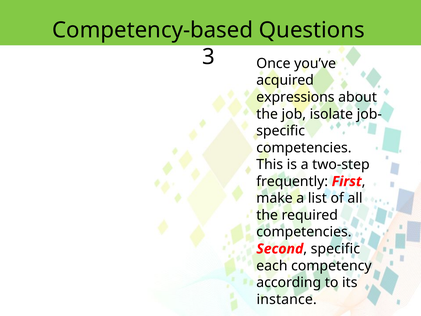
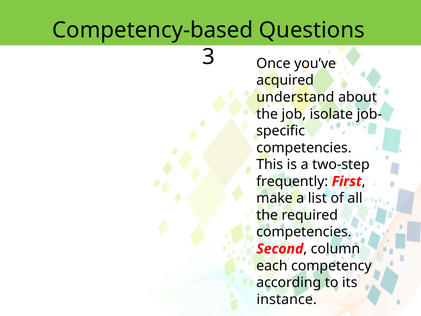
expressions: expressions -> understand
specific at (335, 249): specific -> column
